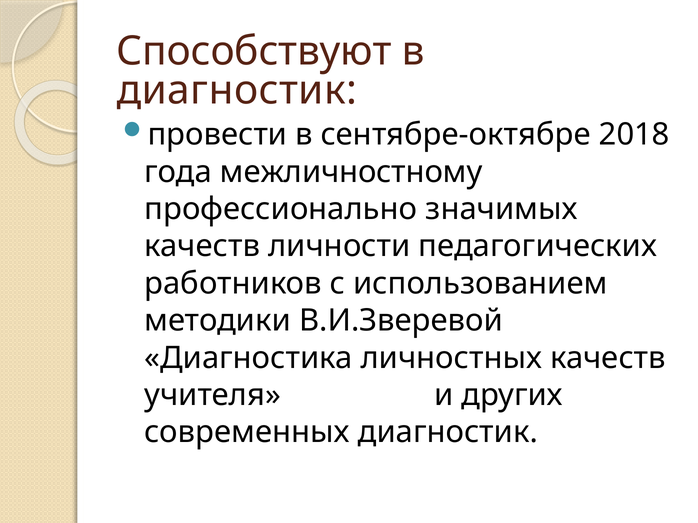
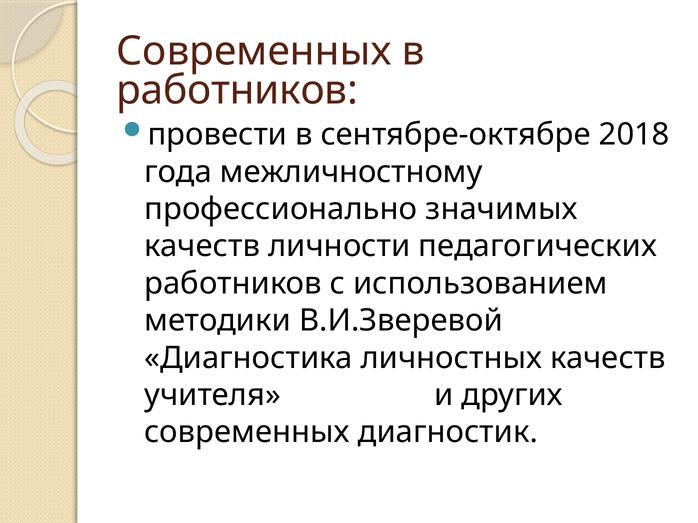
Способствуют at (254, 51): Способствуют -> Современных
диагностик at (237, 90): диагностик -> работников
